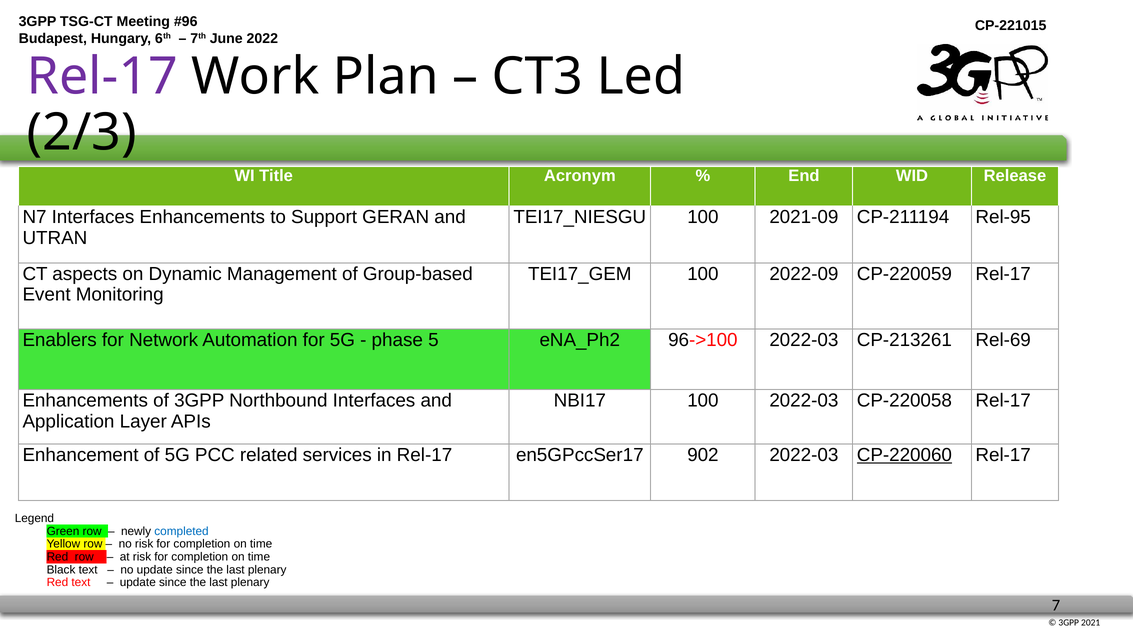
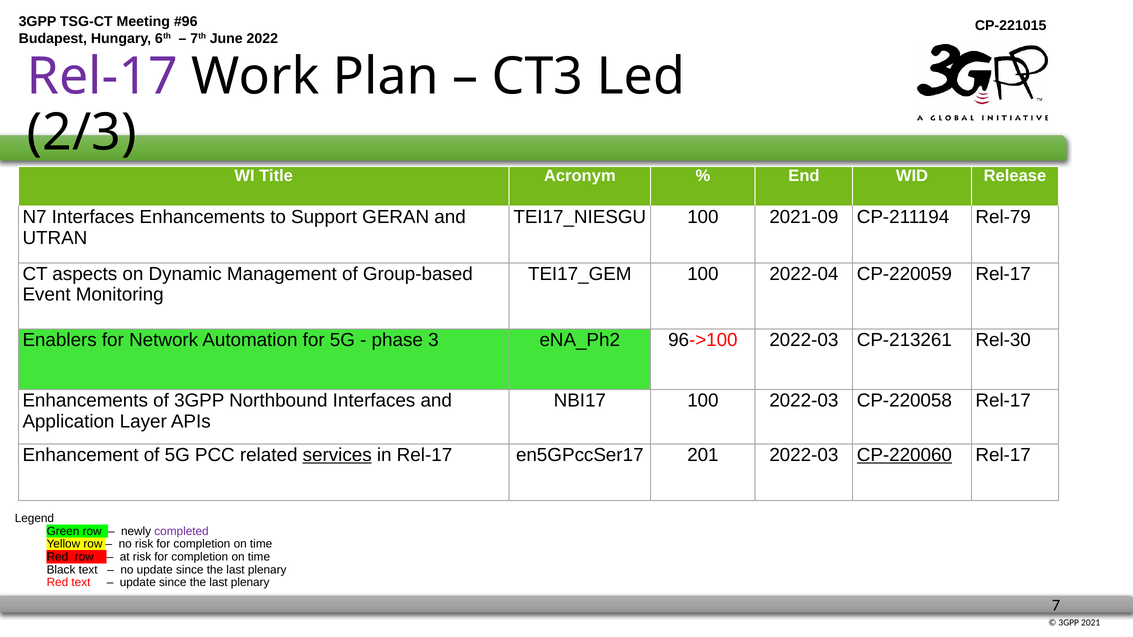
Rel-95: Rel-95 -> Rel-79
2022-09: 2022-09 -> 2022-04
5: 5 -> 3
Rel-69: Rel-69 -> Rel-30
services underline: none -> present
902: 902 -> 201
completed colour: blue -> purple
